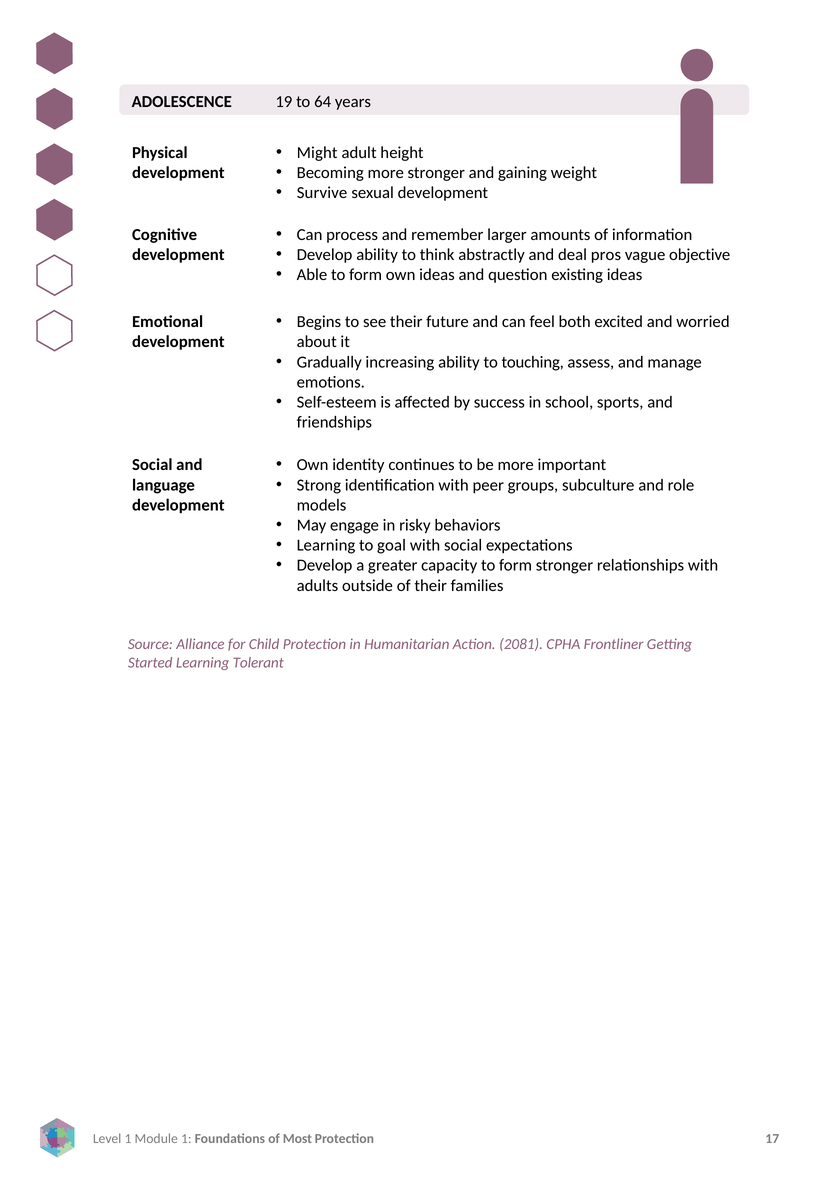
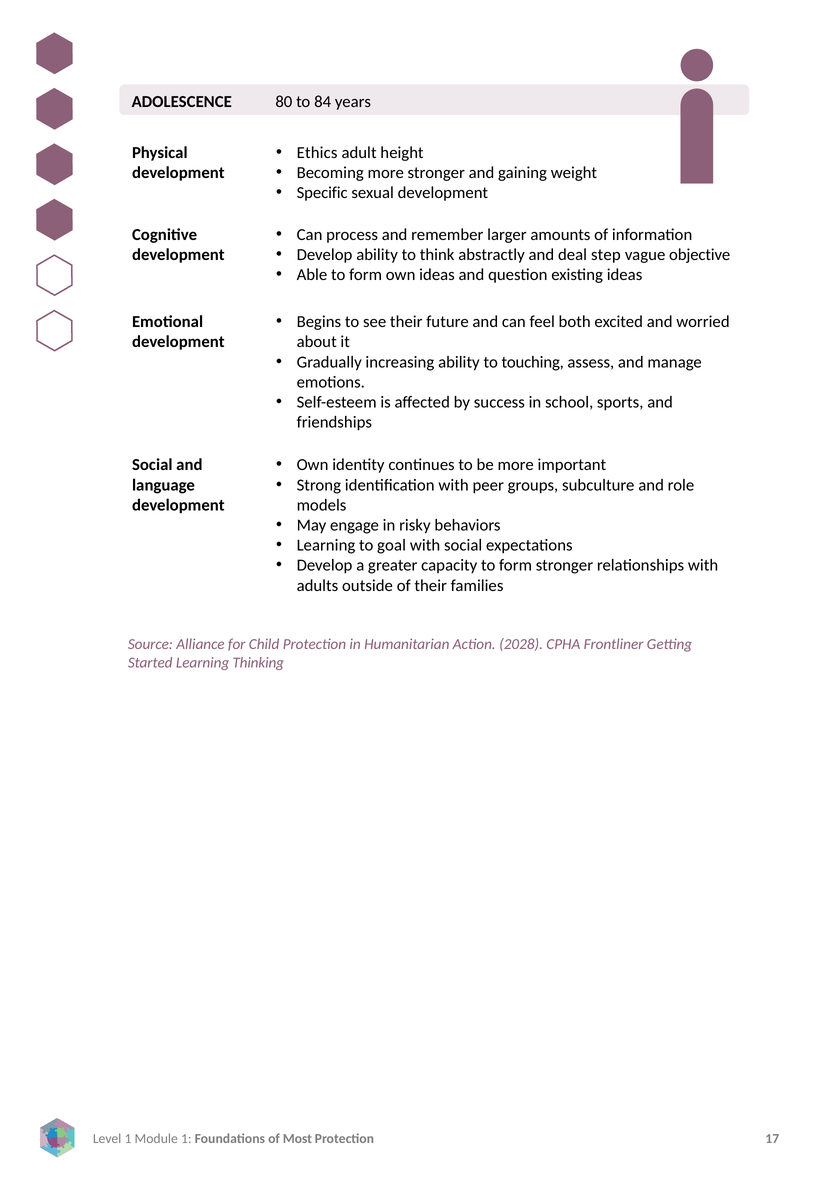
19: 19 -> 80
64: 64 -> 84
Might: Might -> Ethics
Survive: Survive -> Specific
pros: pros -> step
2081: 2081 -> 2028
Tolerant: Tolerant -> Thinking
